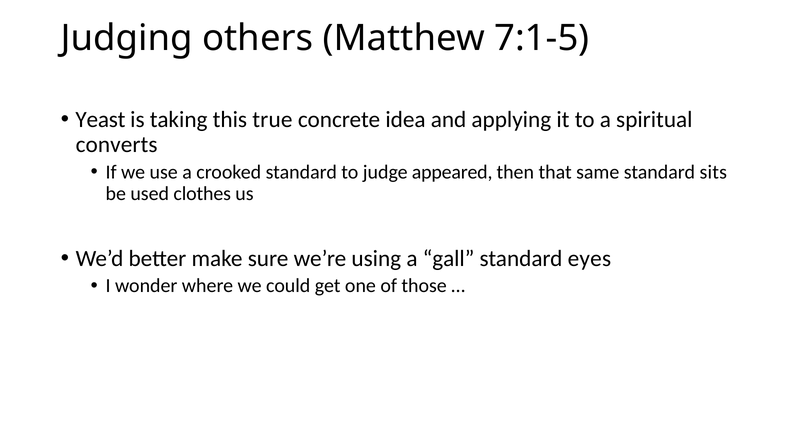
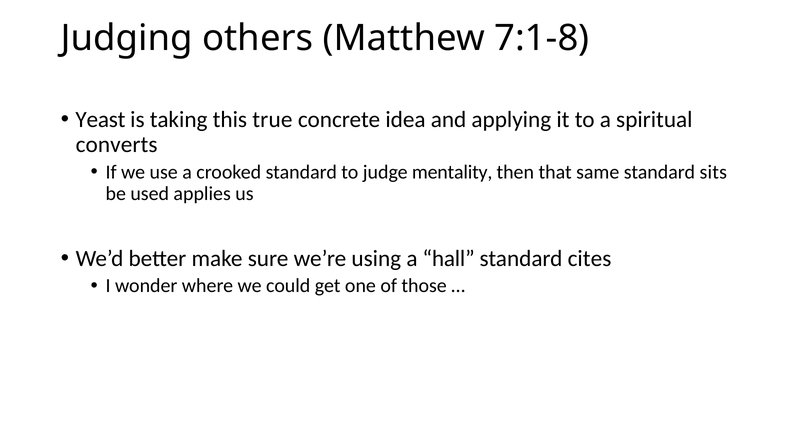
7:1-5: 7:1-5 -> 7:1-8
appeared: appeared -> mentality
clothes: clothes -> applies
gall: gall -> hall
eyes: eyes -> cites
